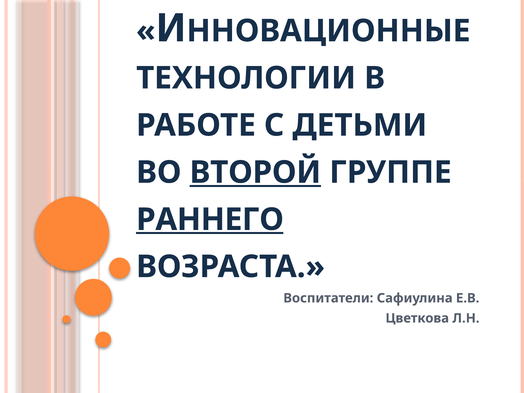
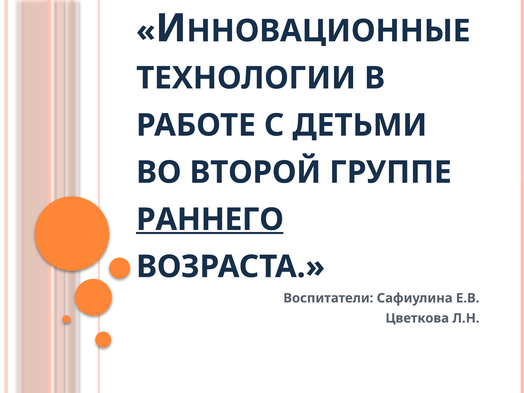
ВТОРОЙ underline: present -> none
